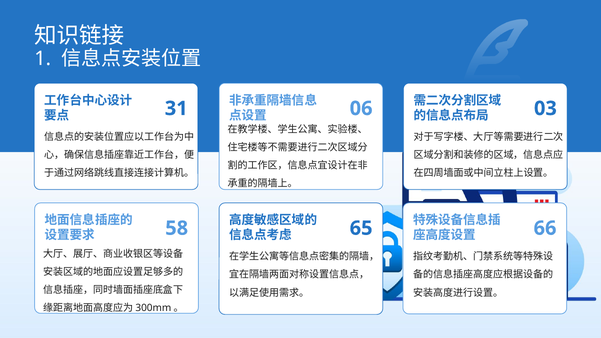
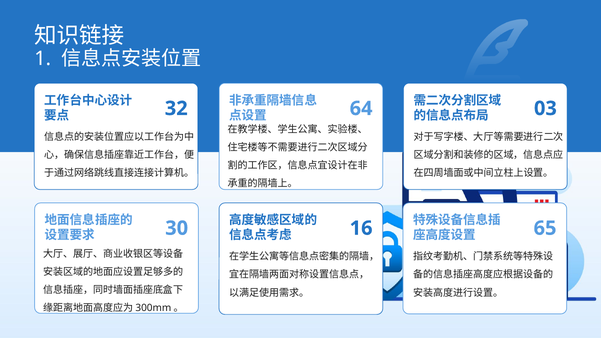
31: 31 -> 32
06: 06 -> 64
58: 58 -> 30
65: 65 -> 16
66: 66 -> 65
